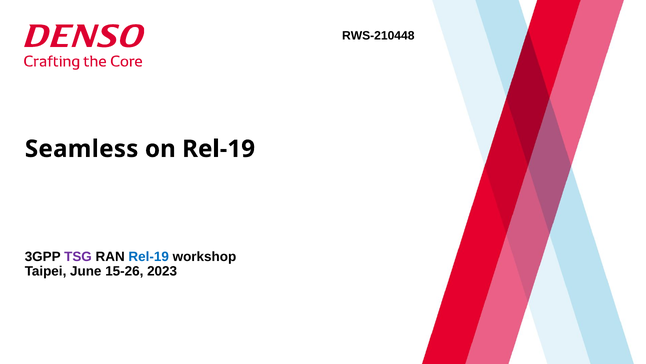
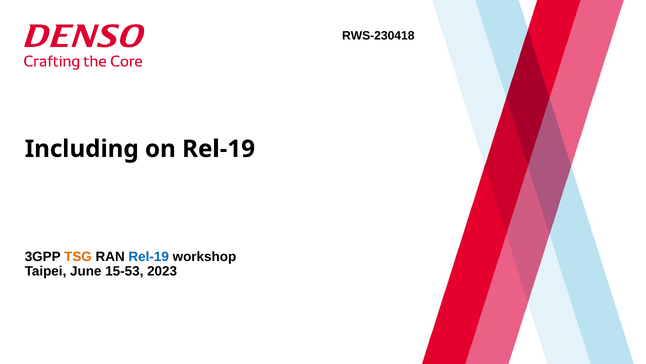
RWS-210448: RWS-210448 -> RWS-230418
Seamless: Seamless -> Including
TSG colour: purple -> orange
15-26: 15-26 -> 15-53
